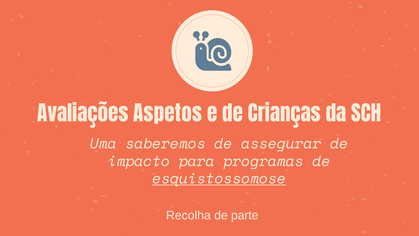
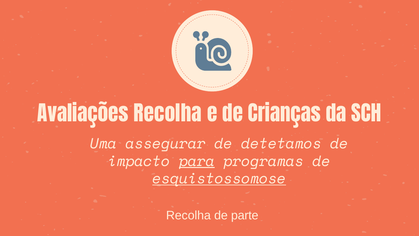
Avaliações Aspetos: Aspetos -> Recolha
saberemos: saberemos -> assegurar
assegurar: assegurar -> detetamos
para underline: none -> present
